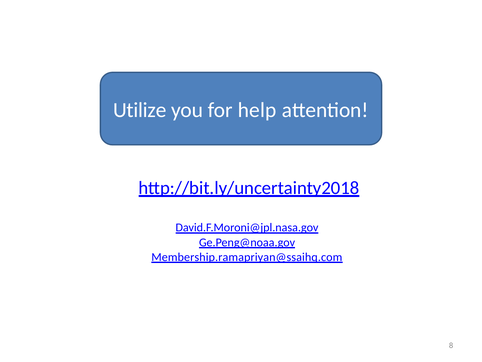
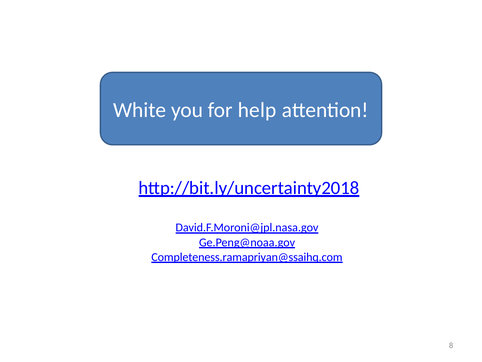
Utilize: Utilize -> White
Membership.ramapriyan@ssaihq.com: Membership.ramapriyan@ssaihq.com -> Completeness.ramapriyan@ssaihq.com
